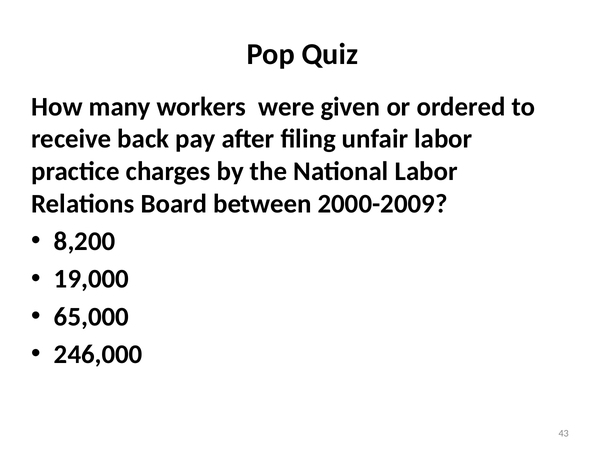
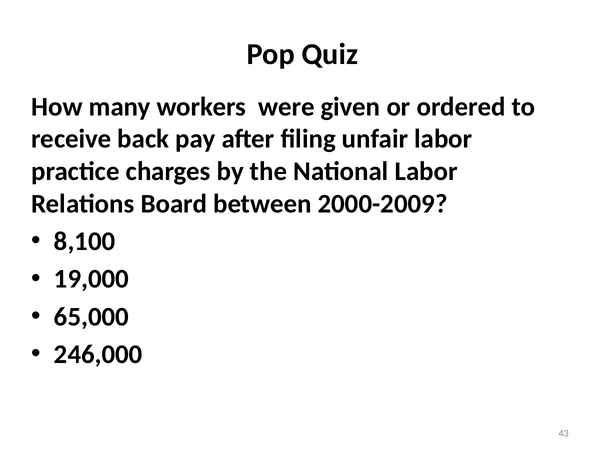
8,200: 8,200 -> 8,100
